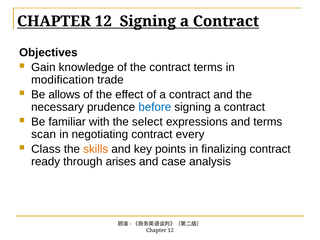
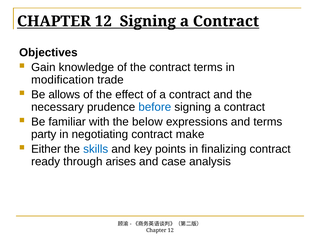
select: select -> below
scan: scan -> party
every: every -> make
Class: Class -> Either
skills colour: orange -> blue
